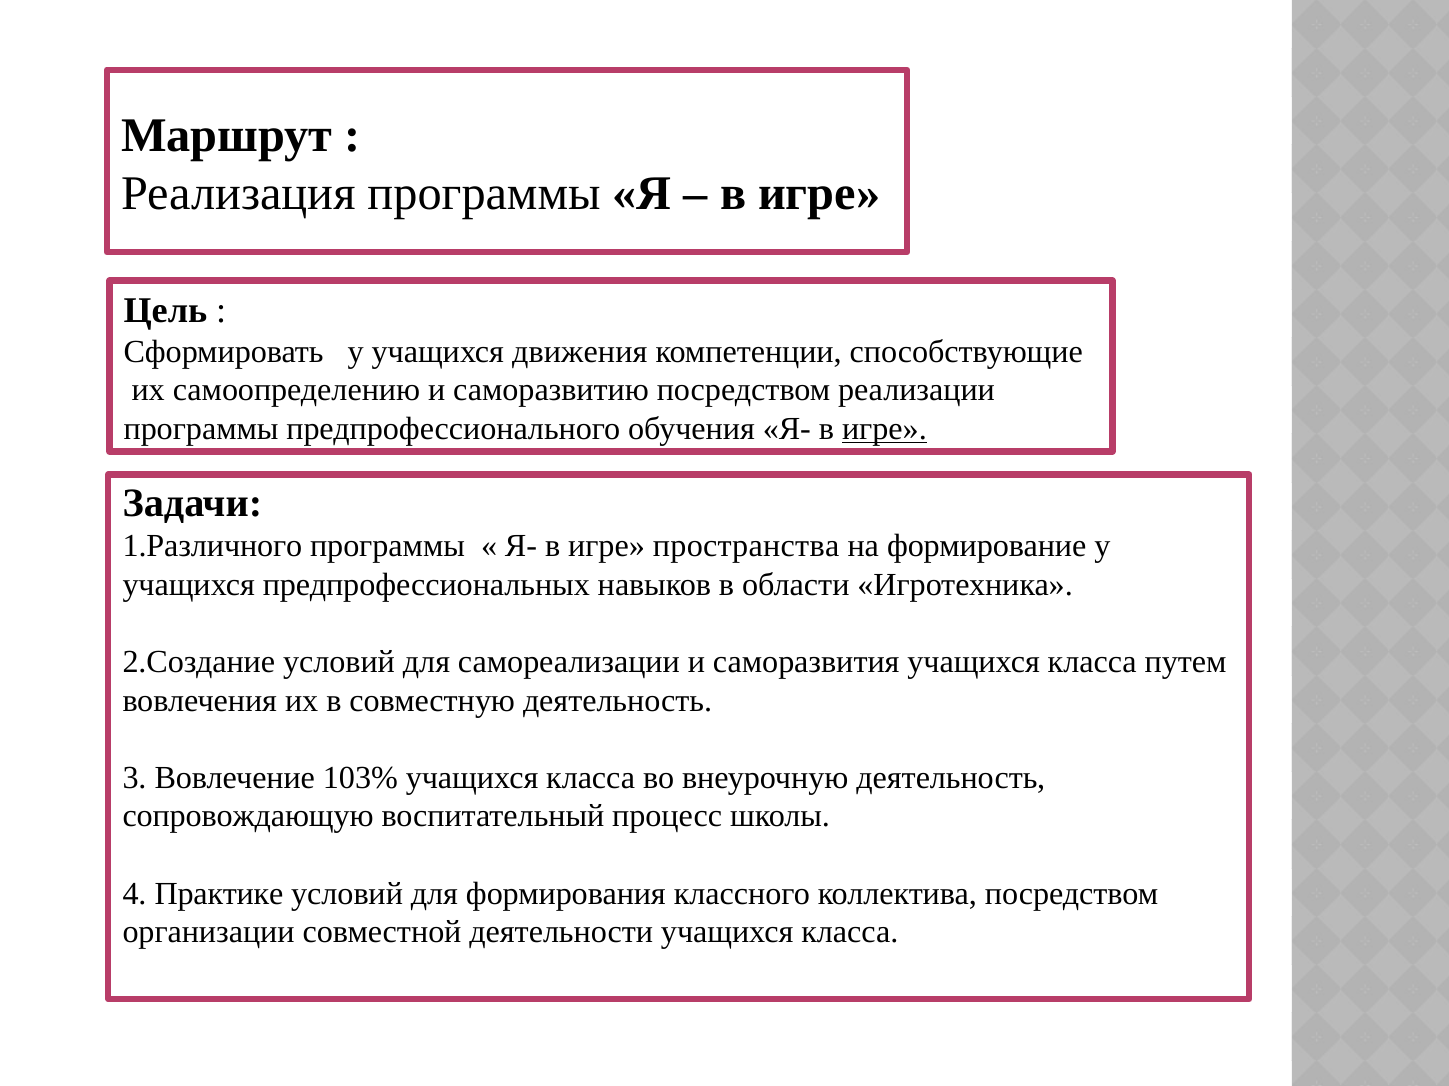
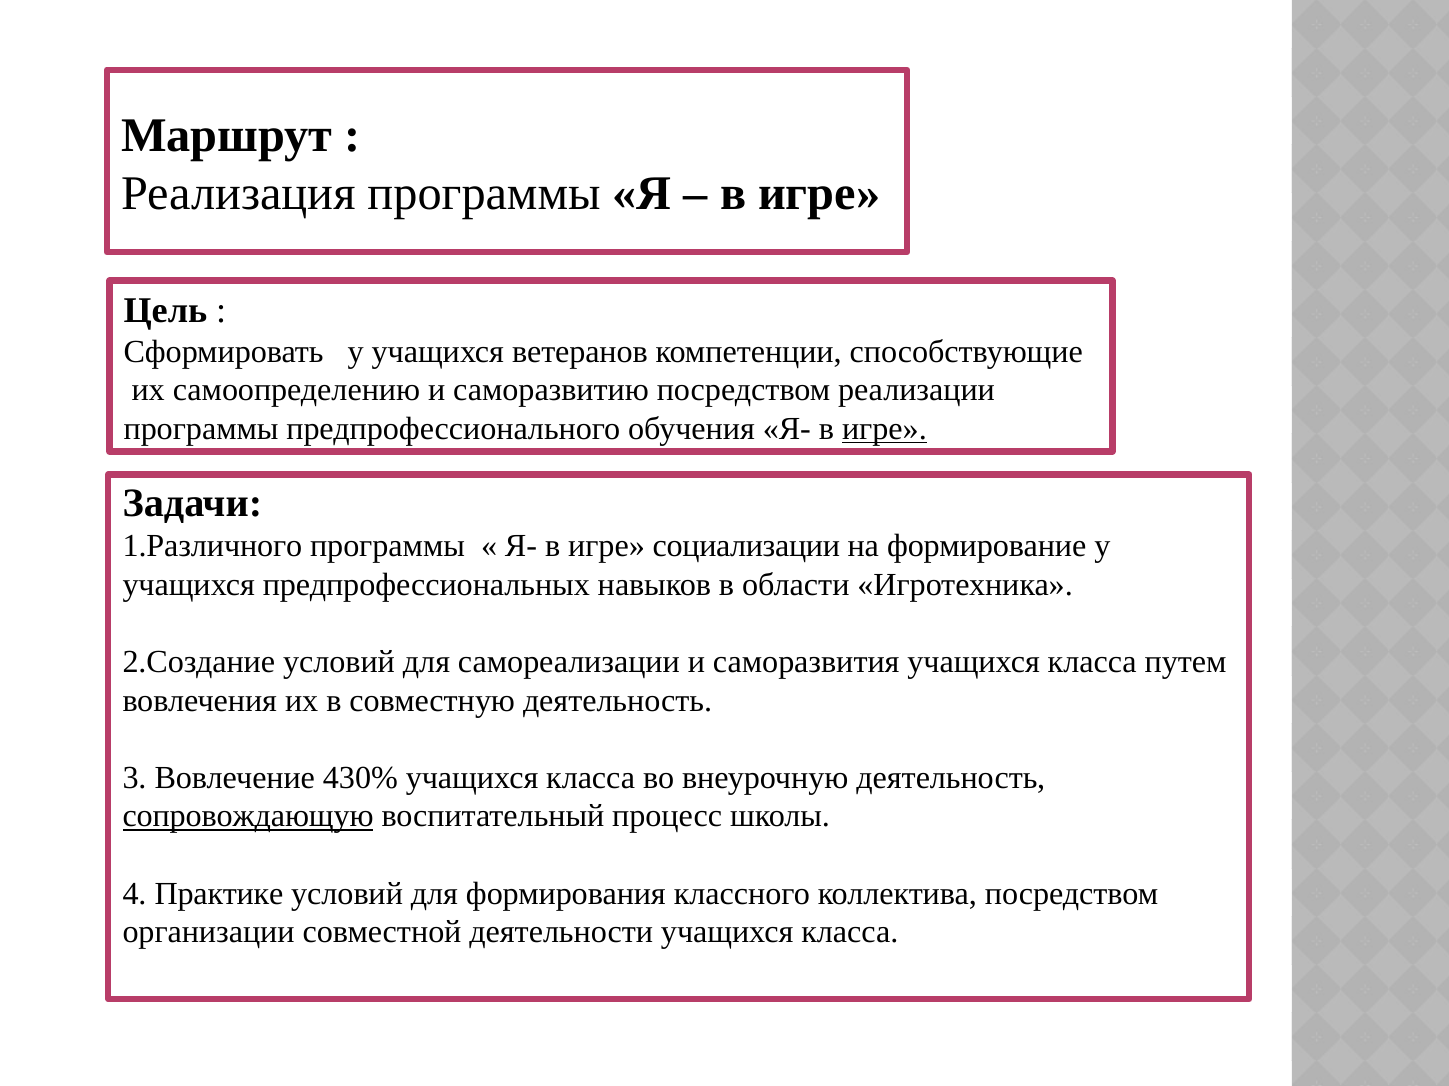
движения: движения -> ветеранов
пространства: пространства -> социализации
103%: 103% -> 430%
сопровождающую underline: none -> present
